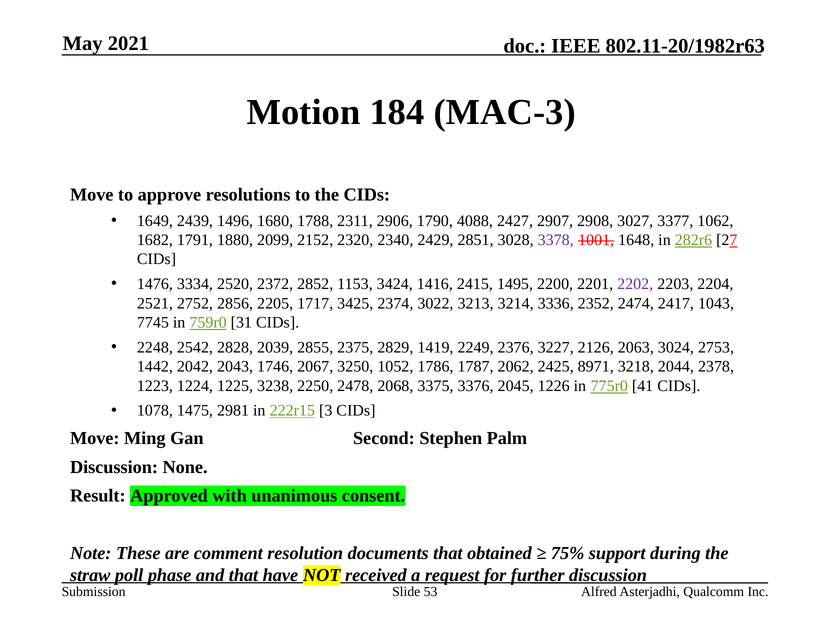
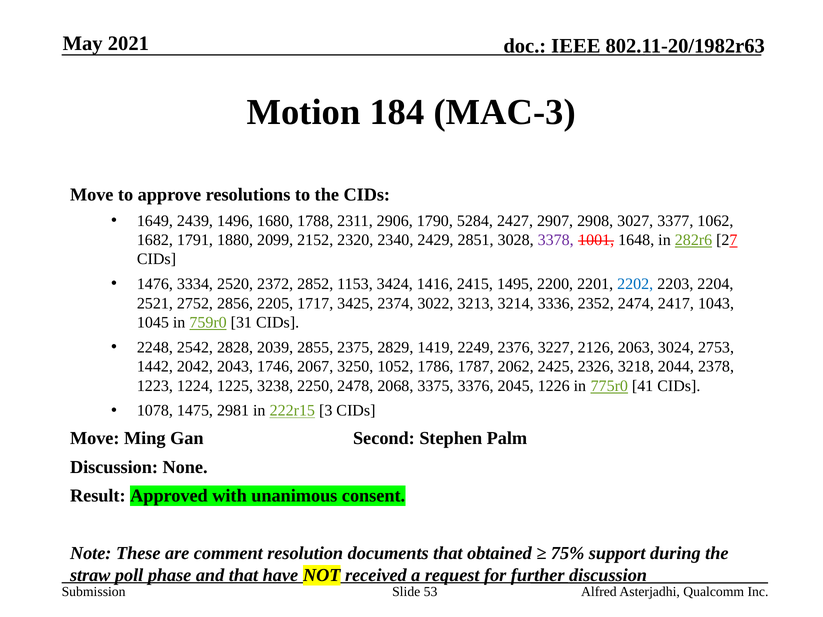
4088: 4088 -> 5284
2202 colour: purple -> blue
7745: 7745 -> 1045
8971: 8971 -> 2326
